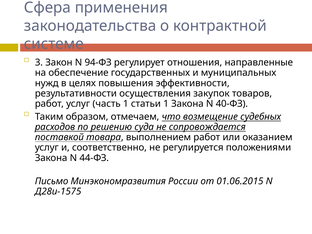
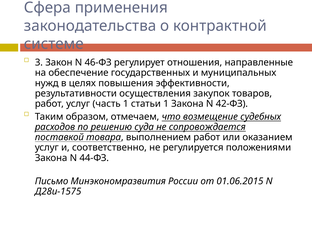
94-ФЗ: 94-ФЗ -> 46-ФЗ
40-ФЗ: 40-ФЗ -> 42-ФЗ
